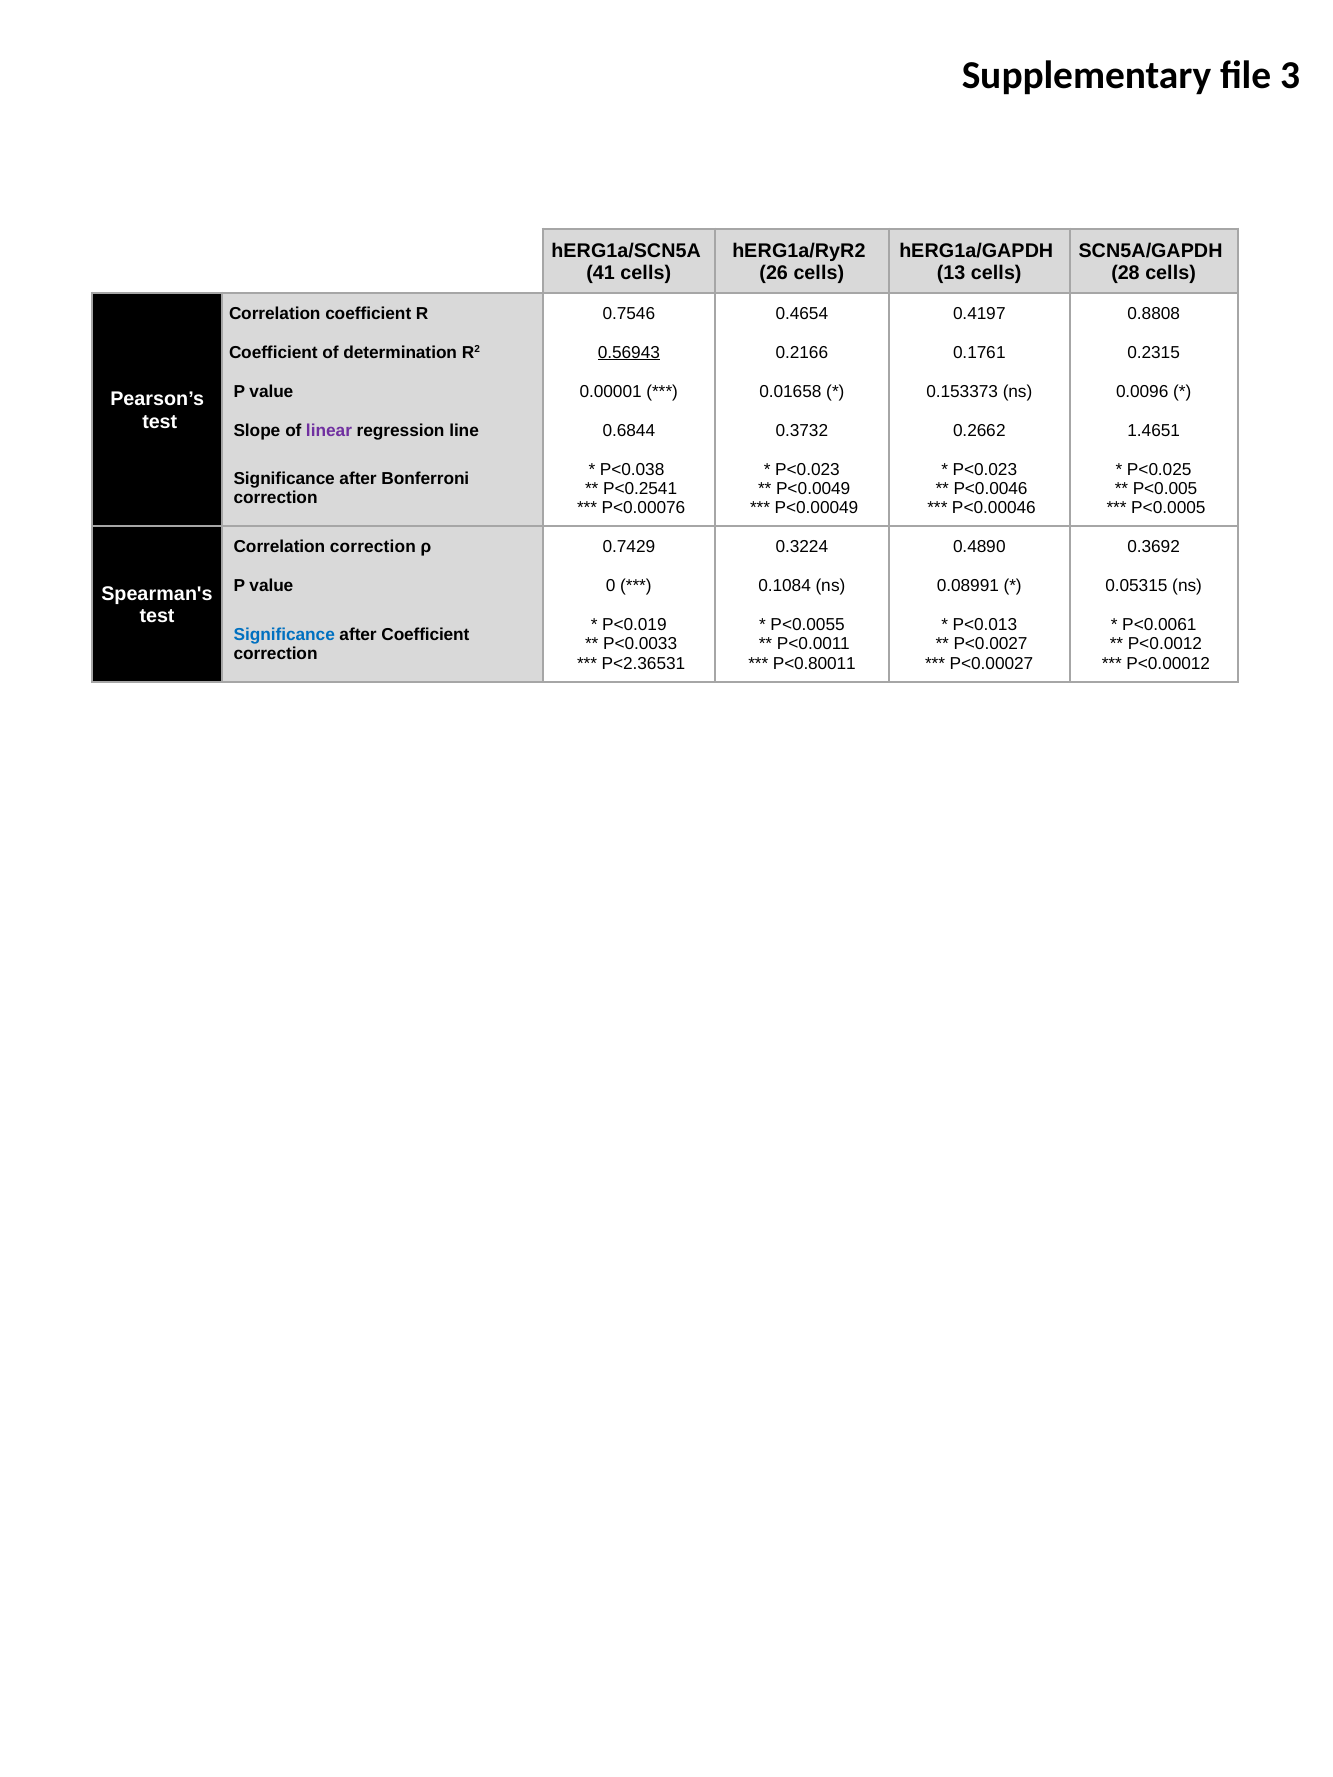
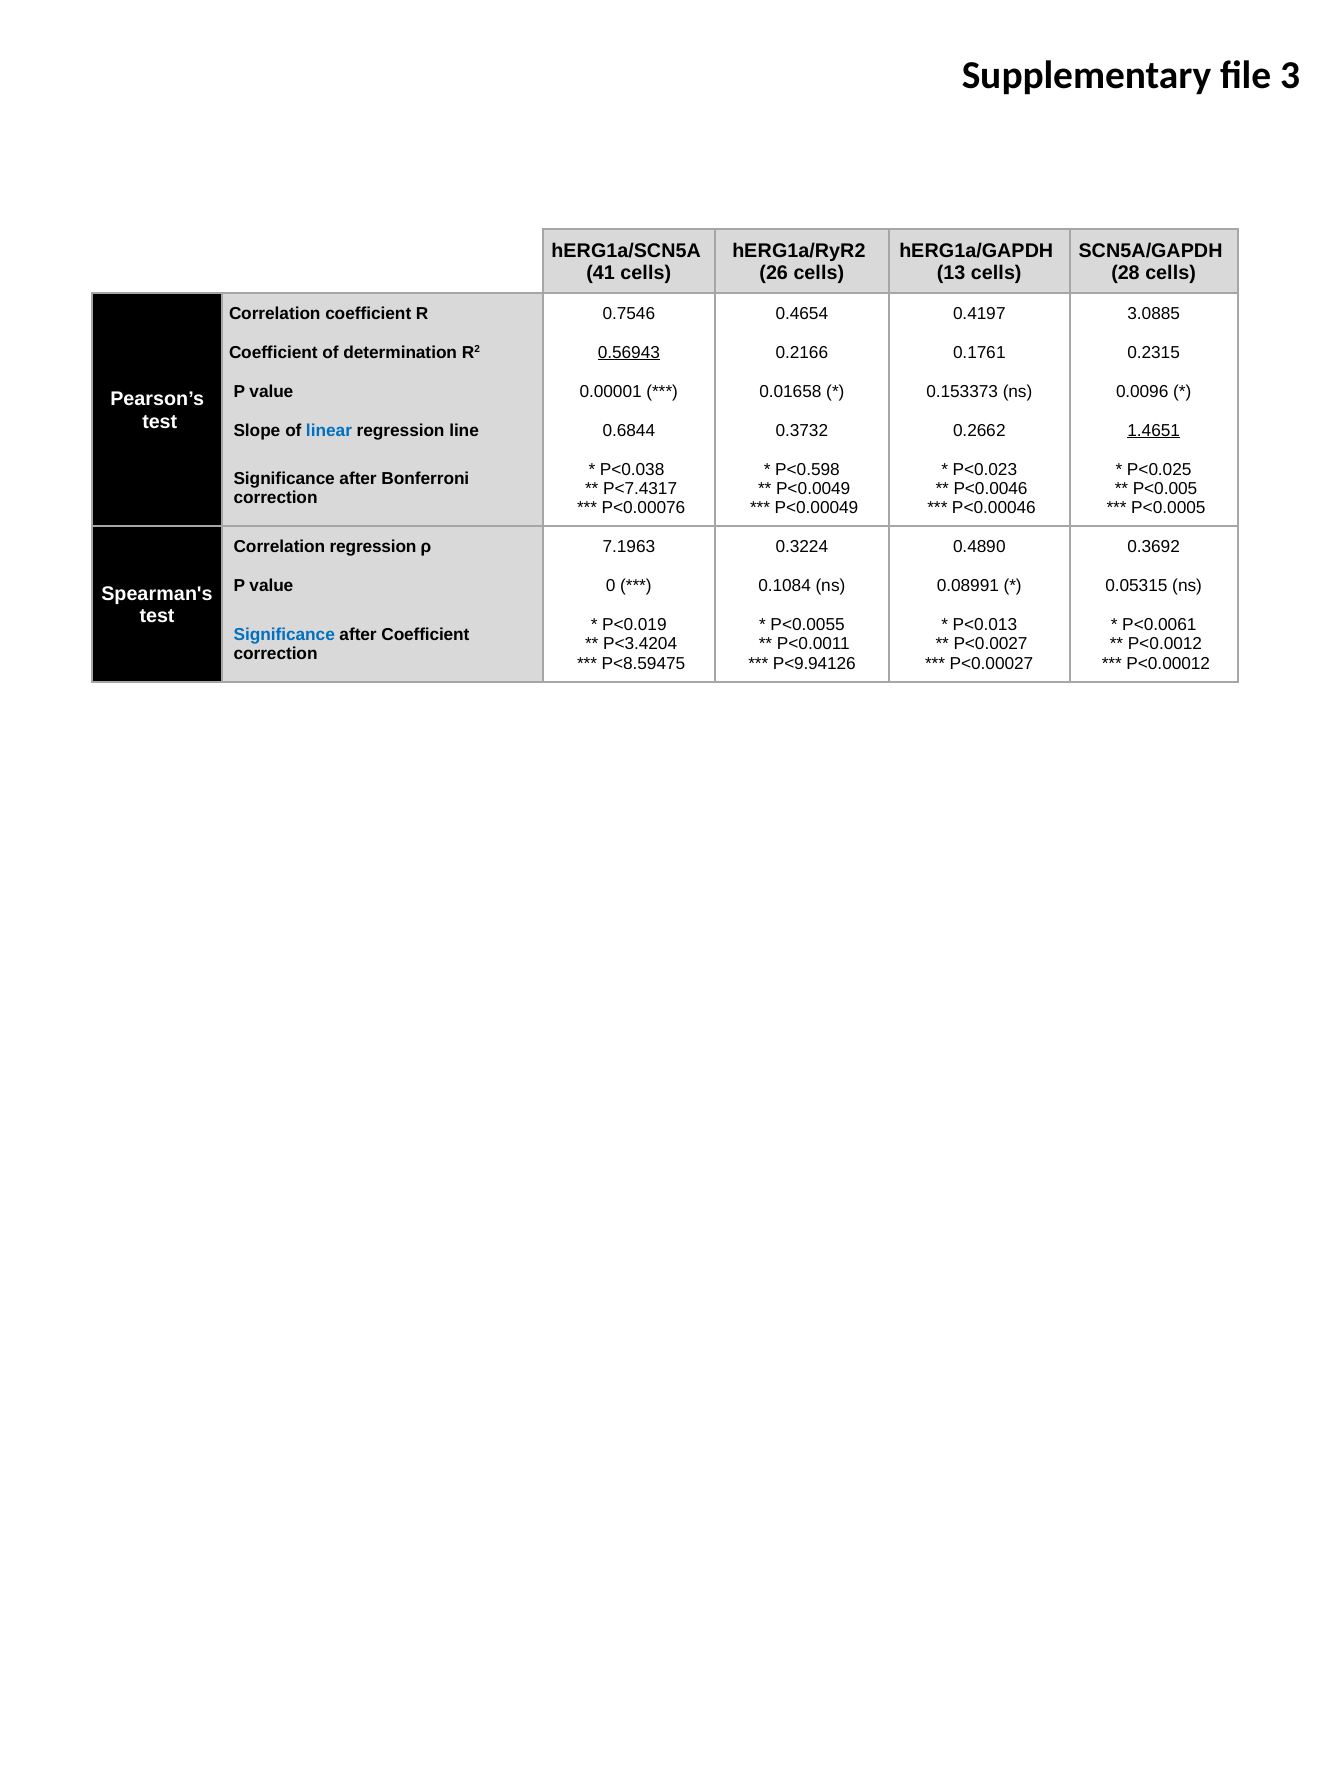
0.8808: 0.8808 -> 3.0885
linear colour: purple -> blue
1.4651 underline: none -> present
P<0.023 at (808, 469): P<0.023 -> P<0.598
P<0.2541: P<0.2541 -> P<7.4317
Correlation correction: correction -> regression
0.7429: 0.7429 -> 7.1963
P<0.0033: P<0.0033 -> P<3.4204
P<2.36531: P<2.36531 -> P<8.59475
P<0.80011: P<0.80011 -> P<9.94126
